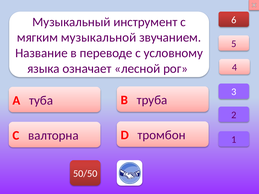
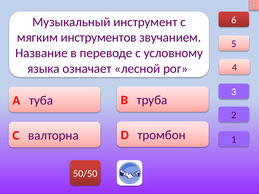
музыкальной: музыкальной -> инструментов
